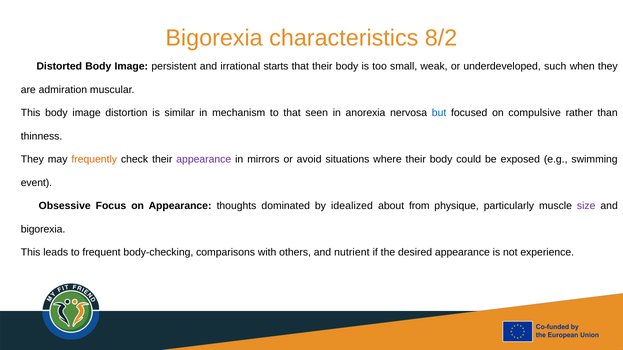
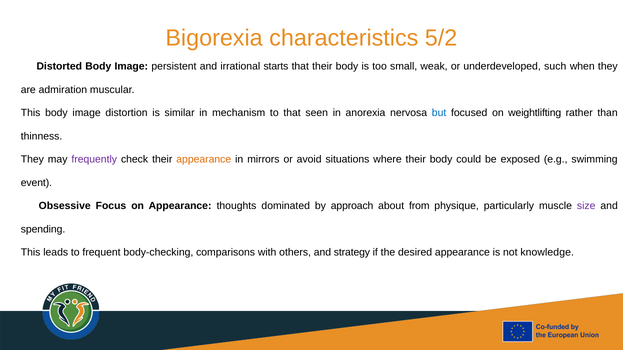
8/2: 8/2 -> 5/2
compulsive: compulsive -> weightlifting
frequently colour: orange -> purple
appearance at (204, 160) colour: purple -> orange
idealized: idealized -> approach
bigorexia at (43, 229): bigorexia -> spending
nutrient: nutrient -> strategy
experience: experience -> knowledge
